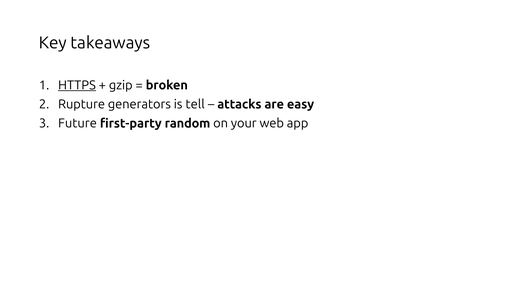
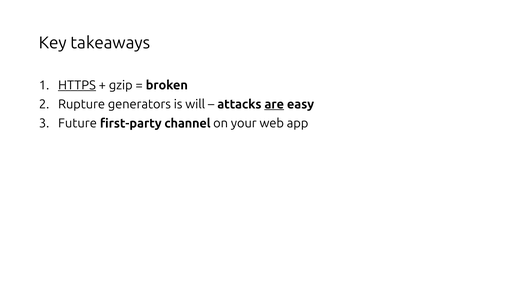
tell: tell -> will
are underline: none -> present
random: random -> channel
